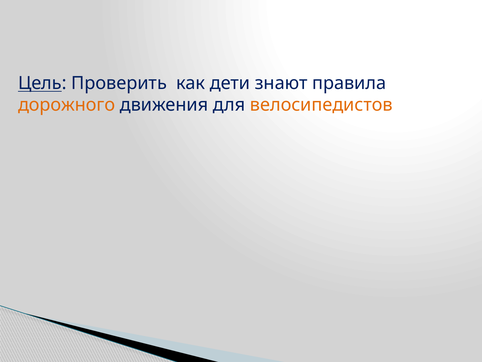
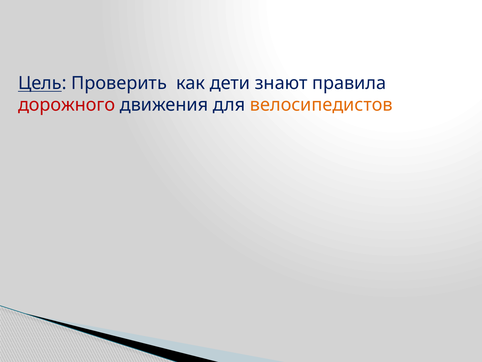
дорожного colour: orange -> red
